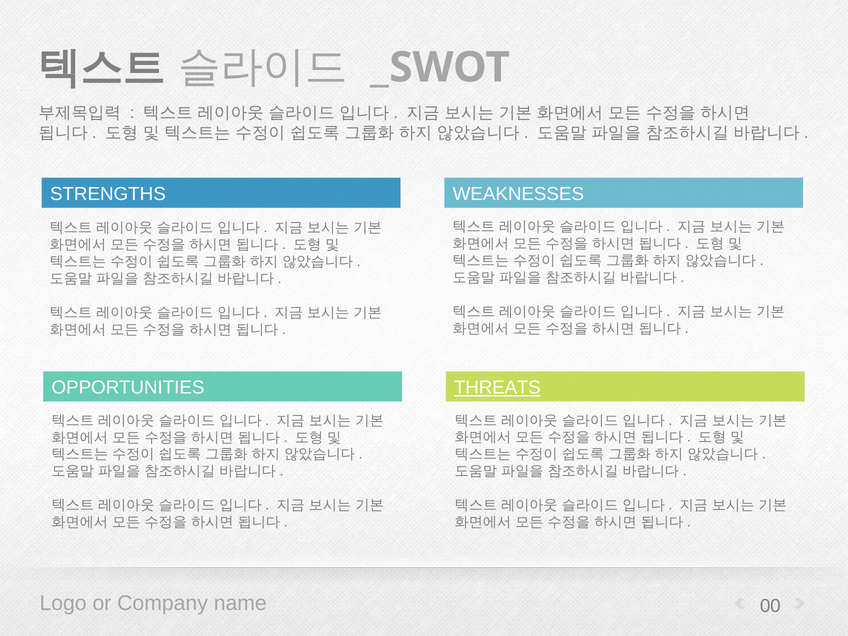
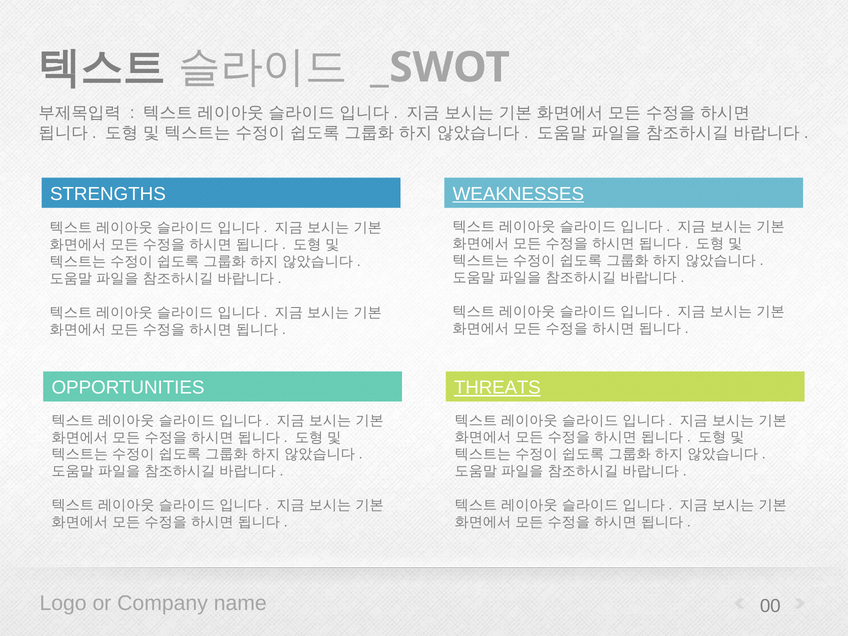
WEAKNESSES underline: none -> present
